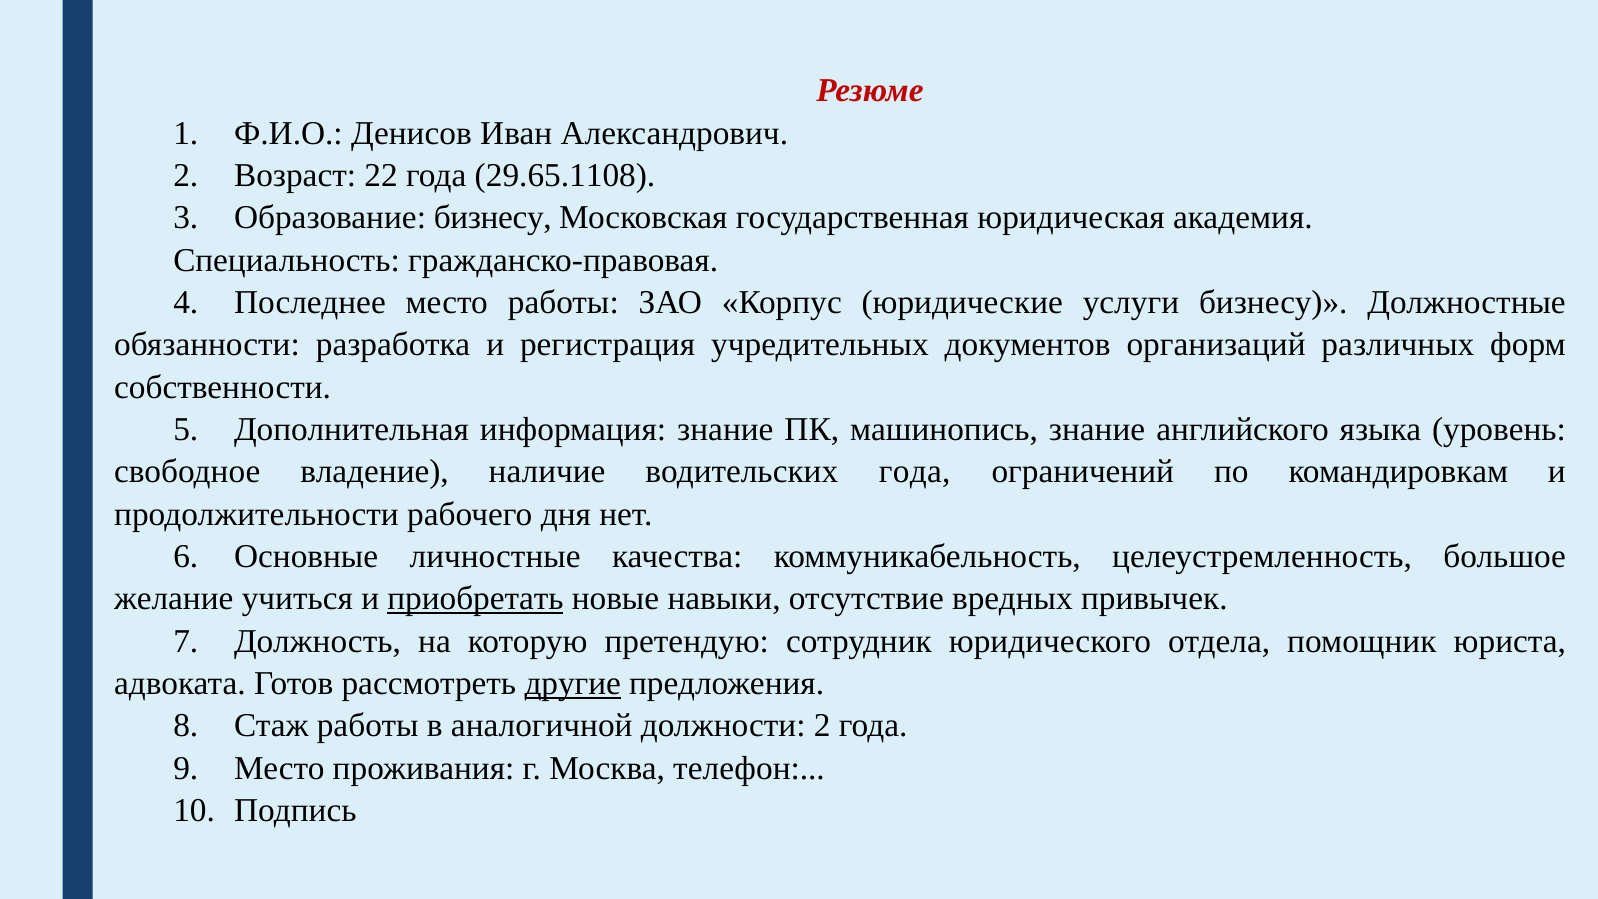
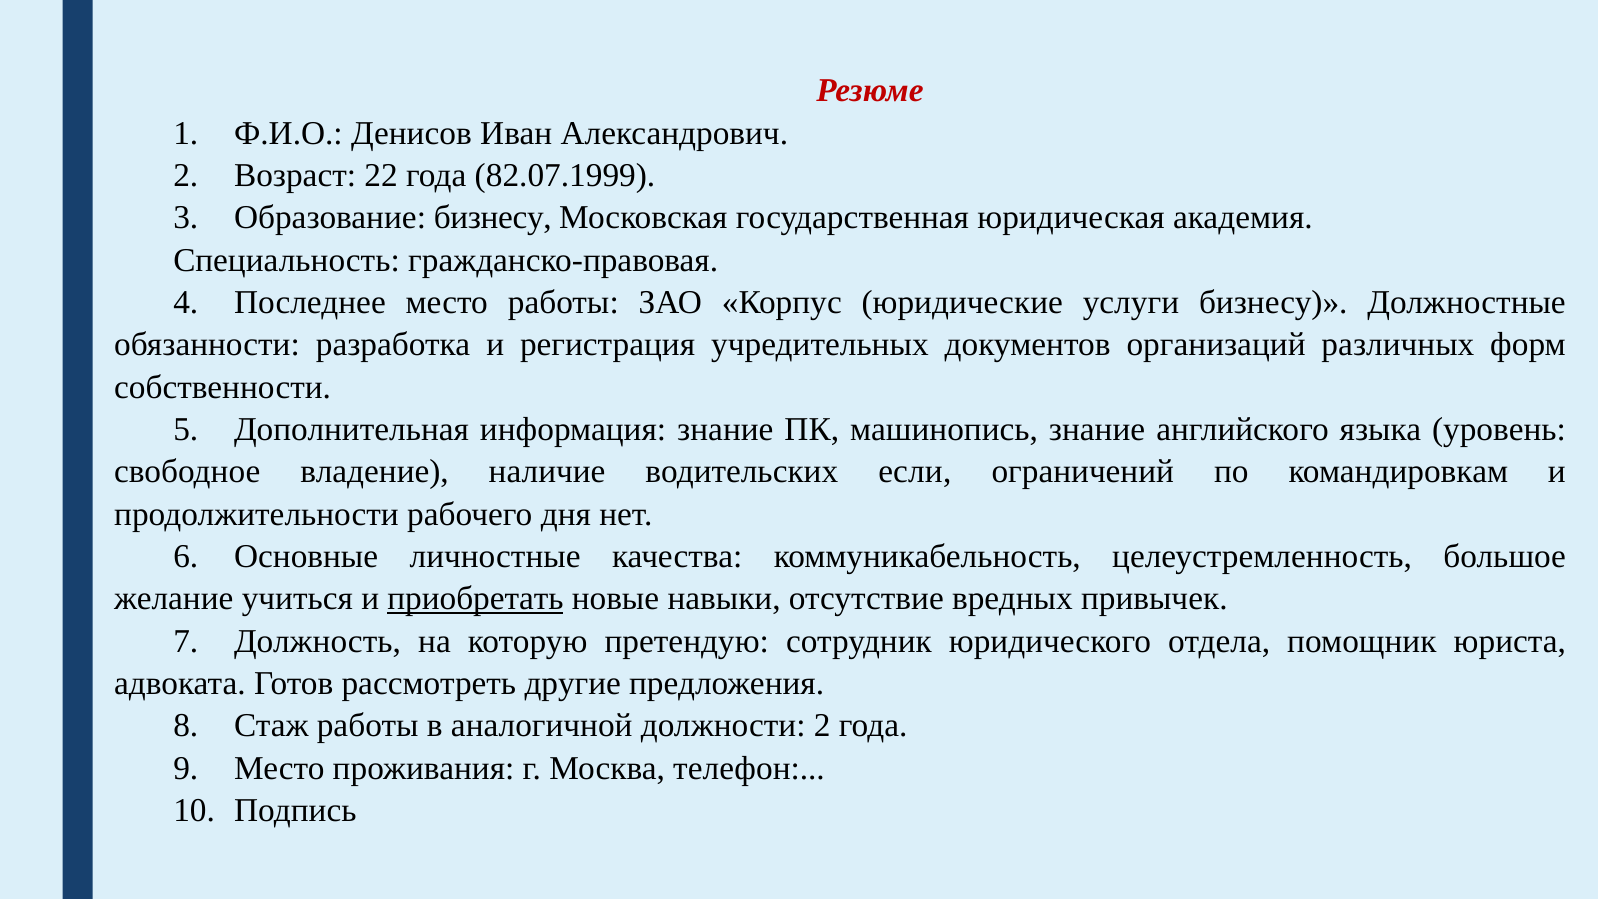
29.65.1108: 29.65.1108 -> 82.07.1999
водительских года: года -> если
другие underline: present -> none
